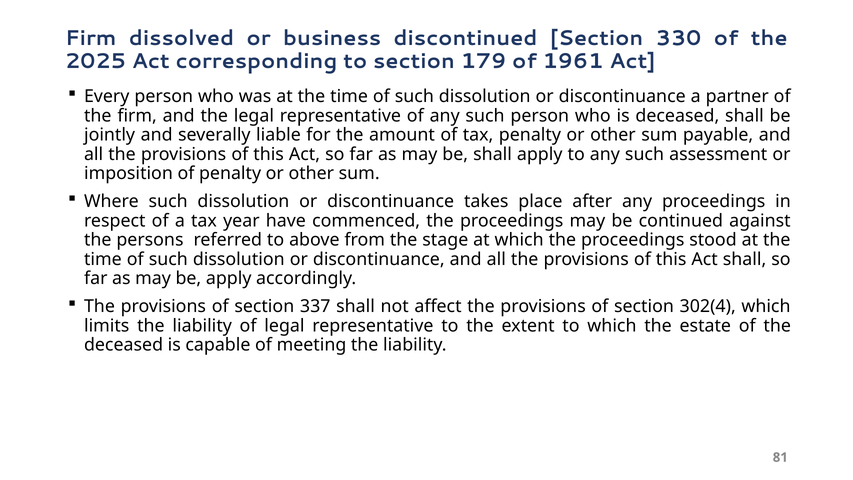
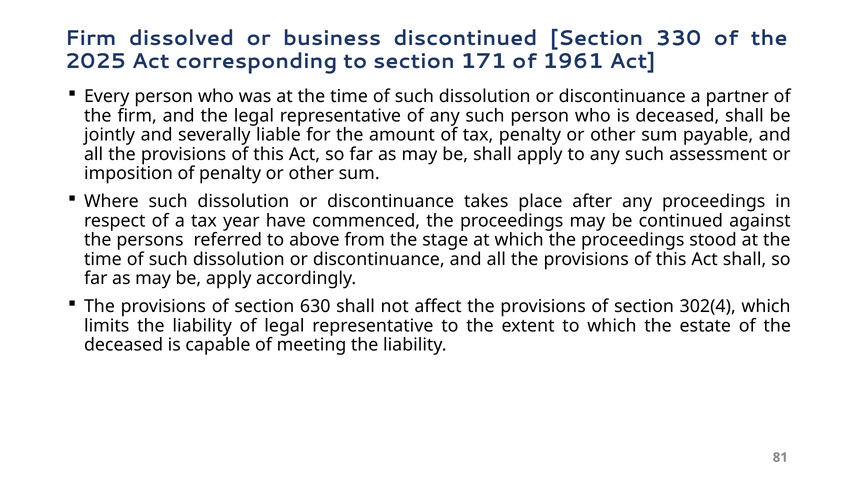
179: 179 -> 171
337: 337 -> 630
